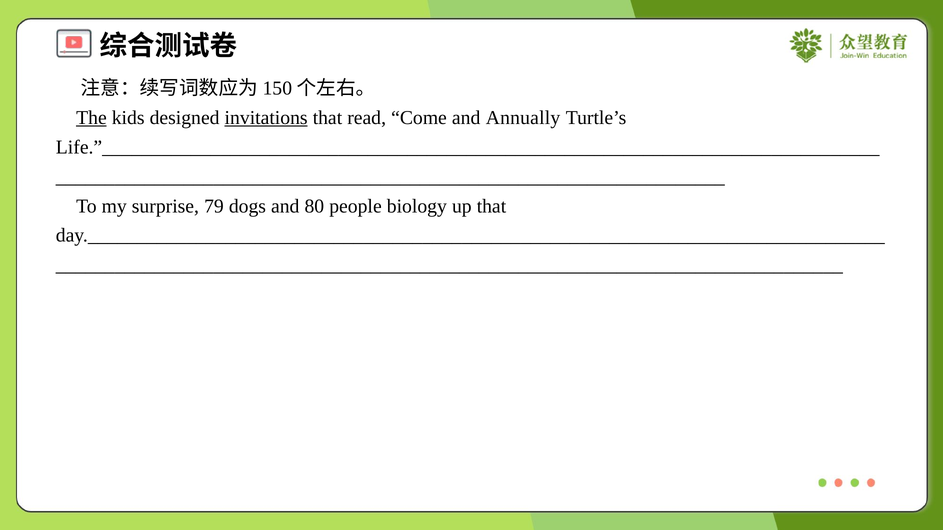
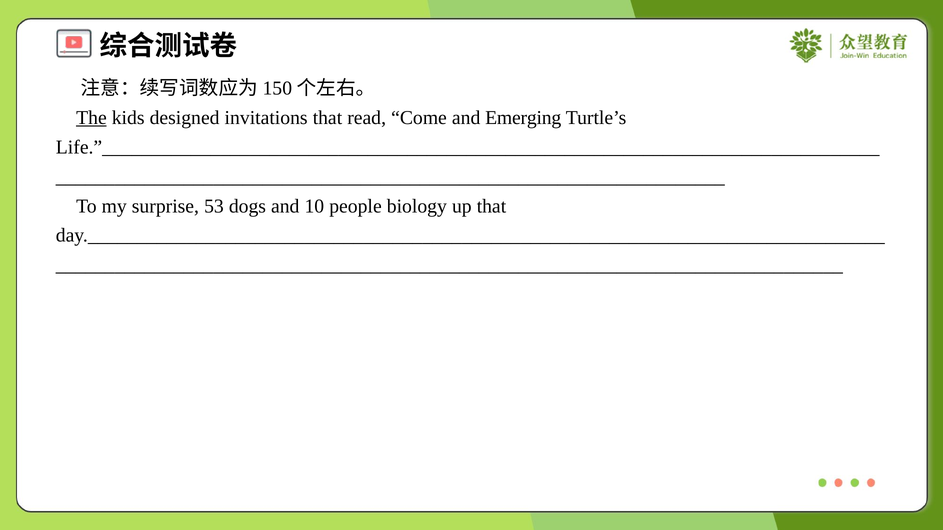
invitations underline: present -> none
Annually: Annually -> Emerging
79: 79 -> 53
80: 80 -> 10
